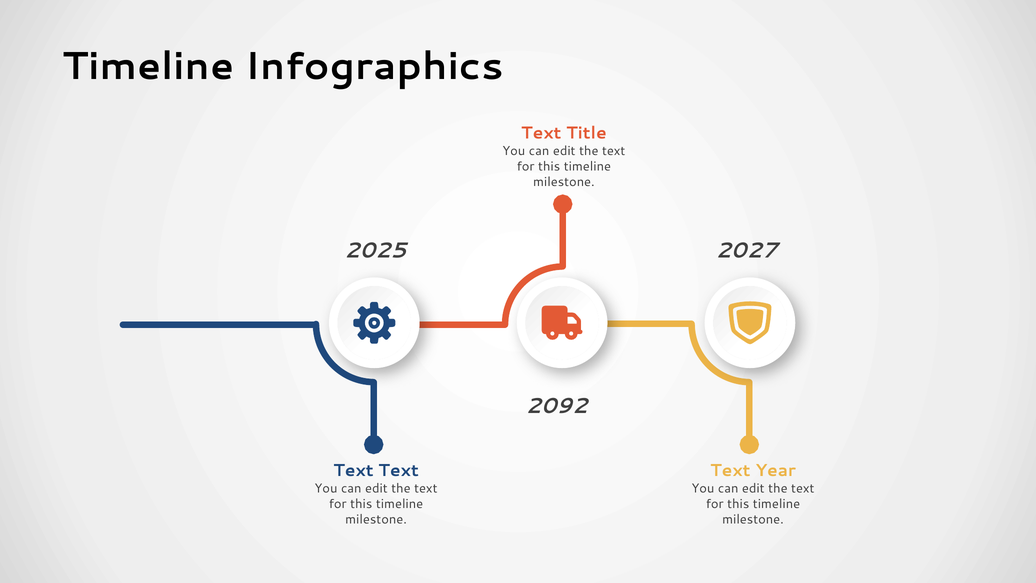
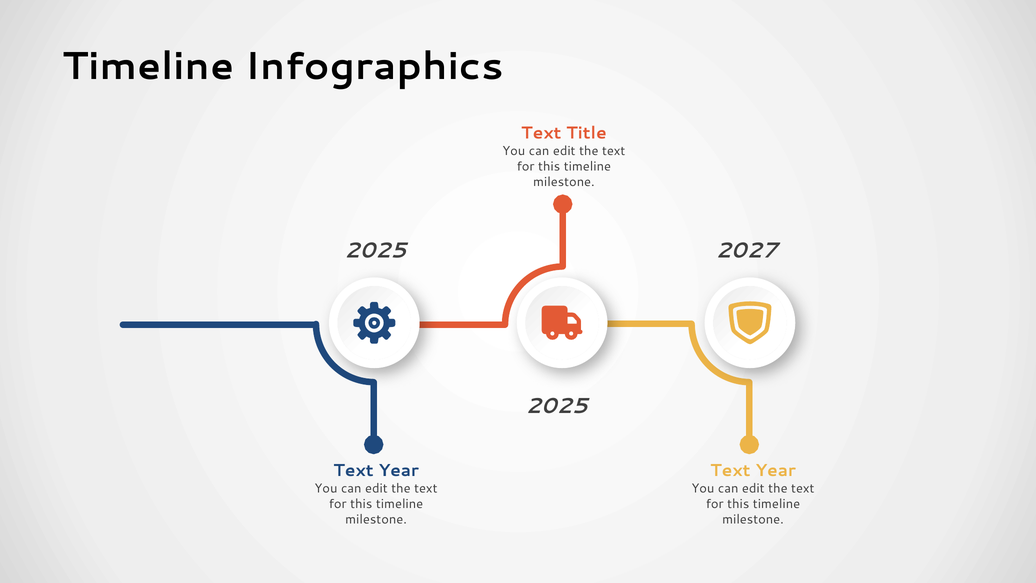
2092 at (557, 406): 2092 -> 2025
Text at (399, 470): Text -> Year
